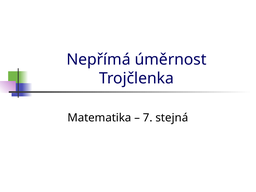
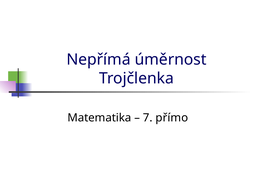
stejná: stejná -> přímo
